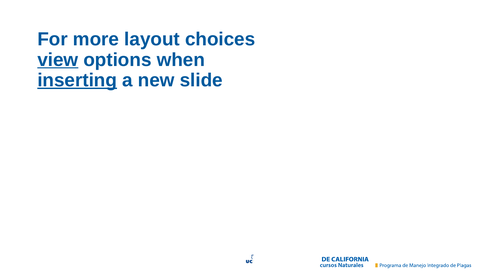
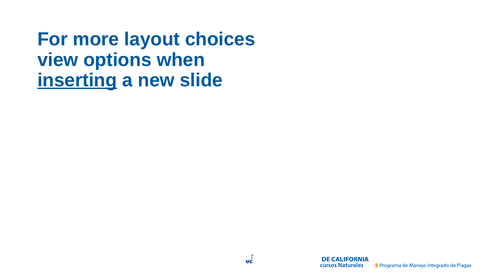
view underline: present -> none
